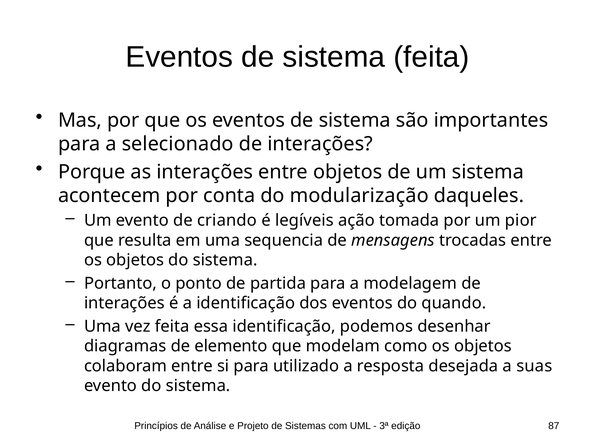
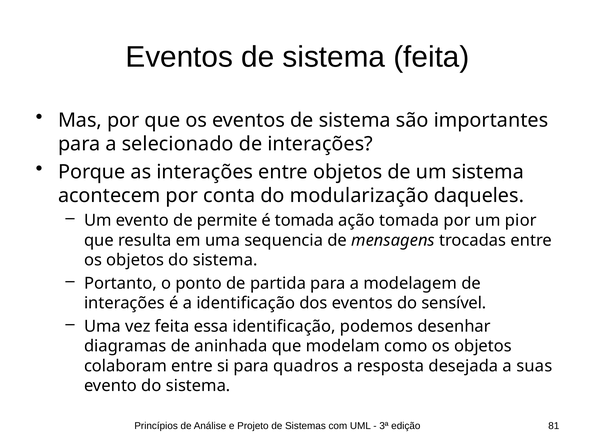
criando: criando -> permite
é legíveis: legíveis -> tomada
quando: quando -> sensível
elemento: elemento -> aninhada
utilizado: utilizado -> quadros
87: 87 -> 81
